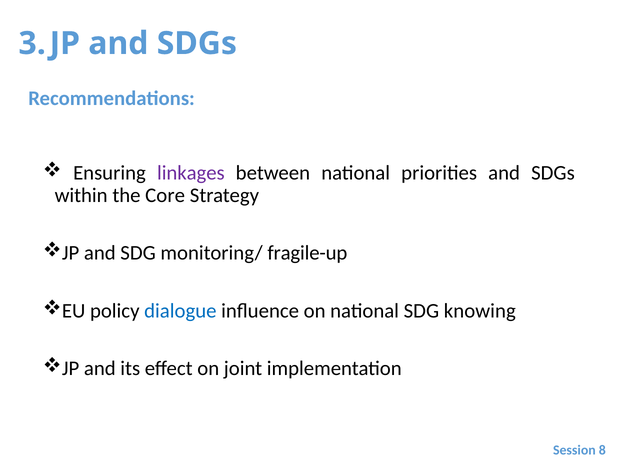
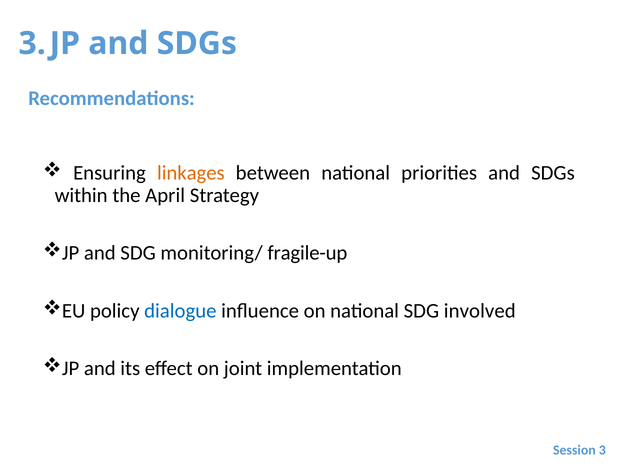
linkages colour: purple -> orange
Core: Core -> April
knowing: knowing -> involved
8: 8 -> 3
